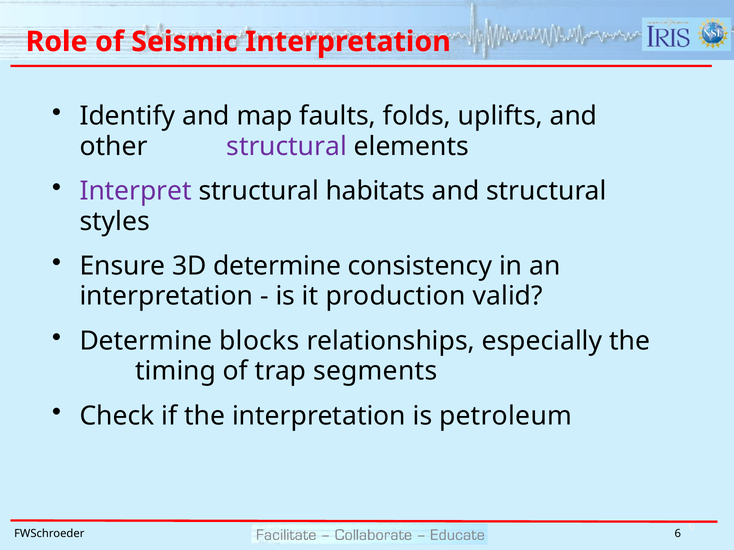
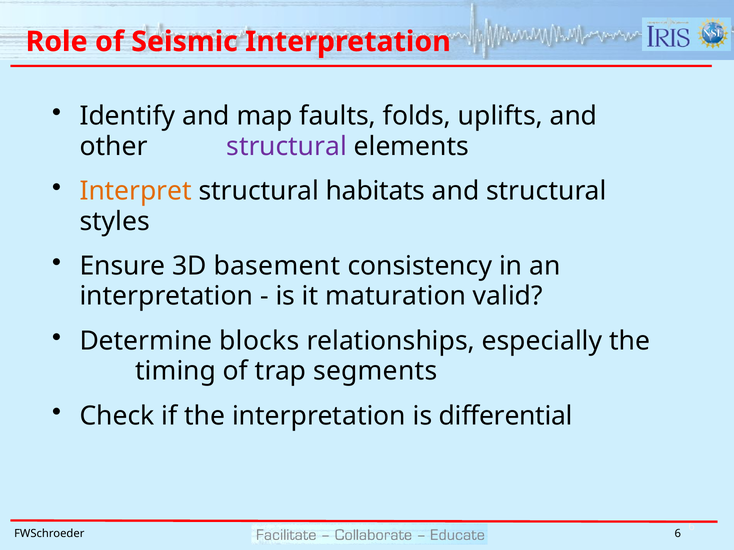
Interpret colour: purple -> orange
3D determine: determine -> basement
production: production -> maturation
petroleum: petroleum -> differential
